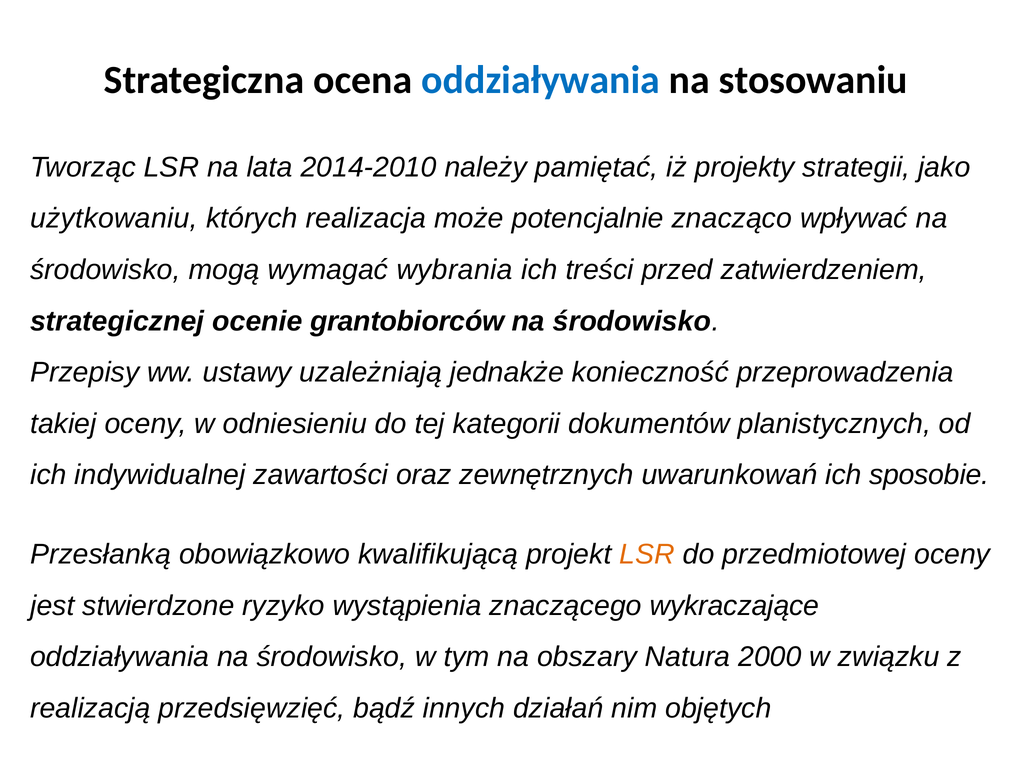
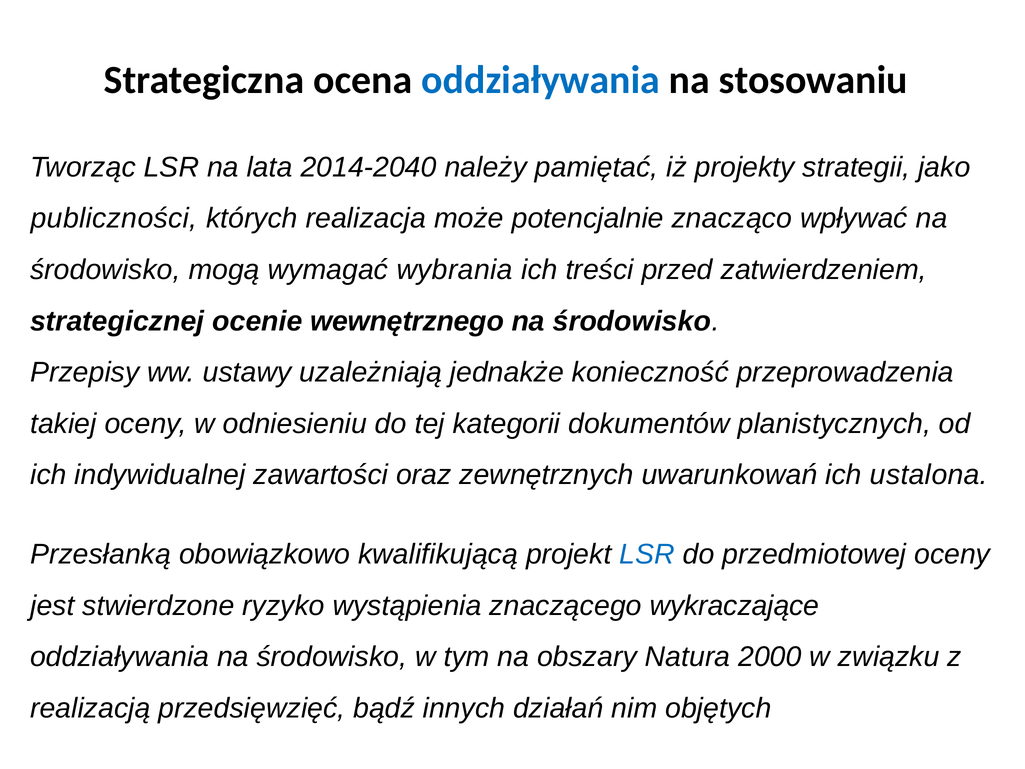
2014-2010: 2014-2010 -> 2014-2040
użytkowaniu: użytkowaniu -> publiczności
grantobiorców: grantobiorców -> wewnętrznego
sposobie: sposobie -> ustalona
LSR at (647, 554) colour: orange -> blue
